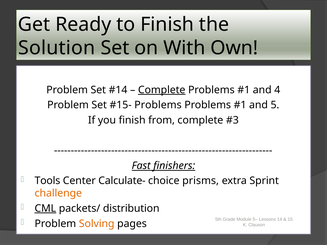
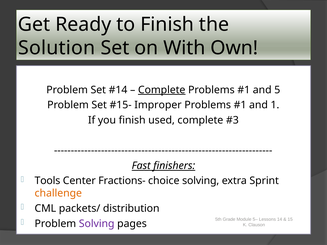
4: 4 -> 5
Problems at (158, 105): Problems -> Improper
5: 5 -> 1
from: from -> used
Calculate-: Calculate- -> Fractions-
choice prisms: prisms -> solving
CML underline: present -> none
Solving at (97, 224) colour: orange -> purple
